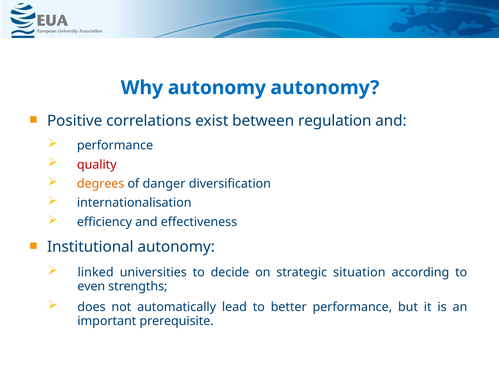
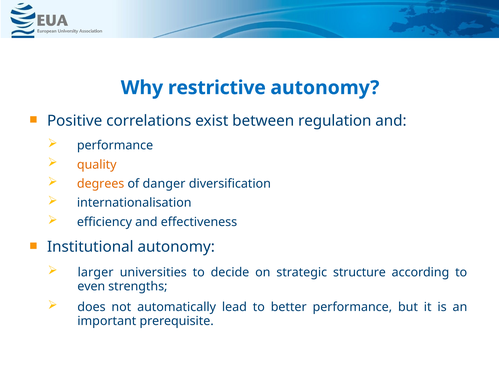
Why autonomy: autonomy -> restrictive
quality colour: red -> orange
linked: linked -> larger
situation: situation -> structure
